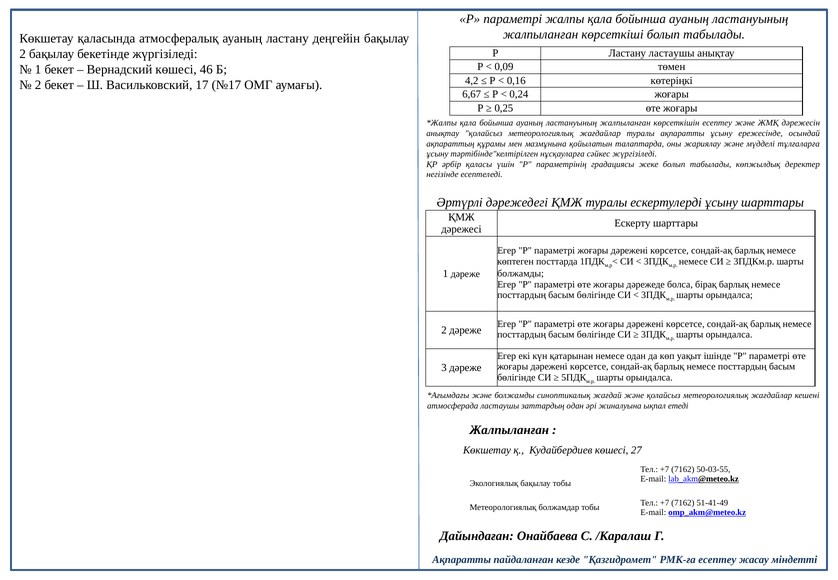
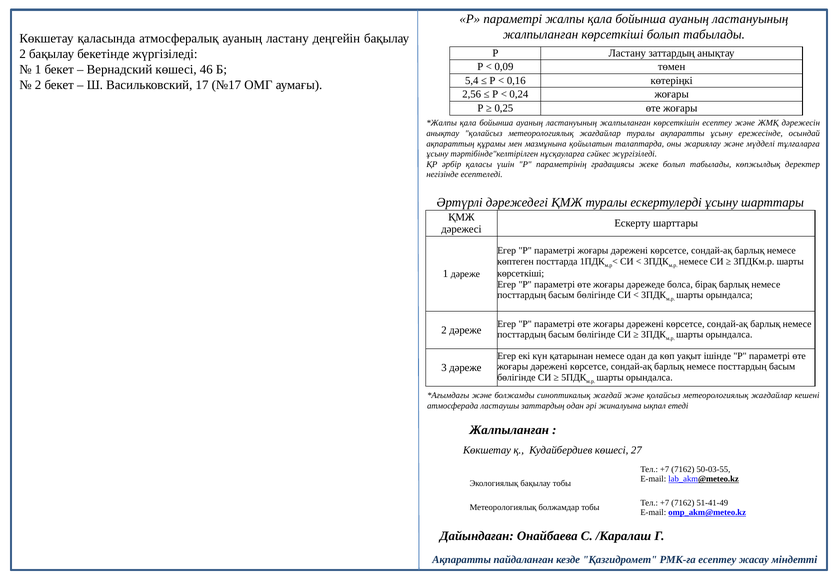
Ластану ластаушы: ластаушы -> заттардың
4,2: 4,2 -> 5,4
6,67: 6,67 -> 2,56
болжамды at (521, 274): болжамды -> көрсеткіші
